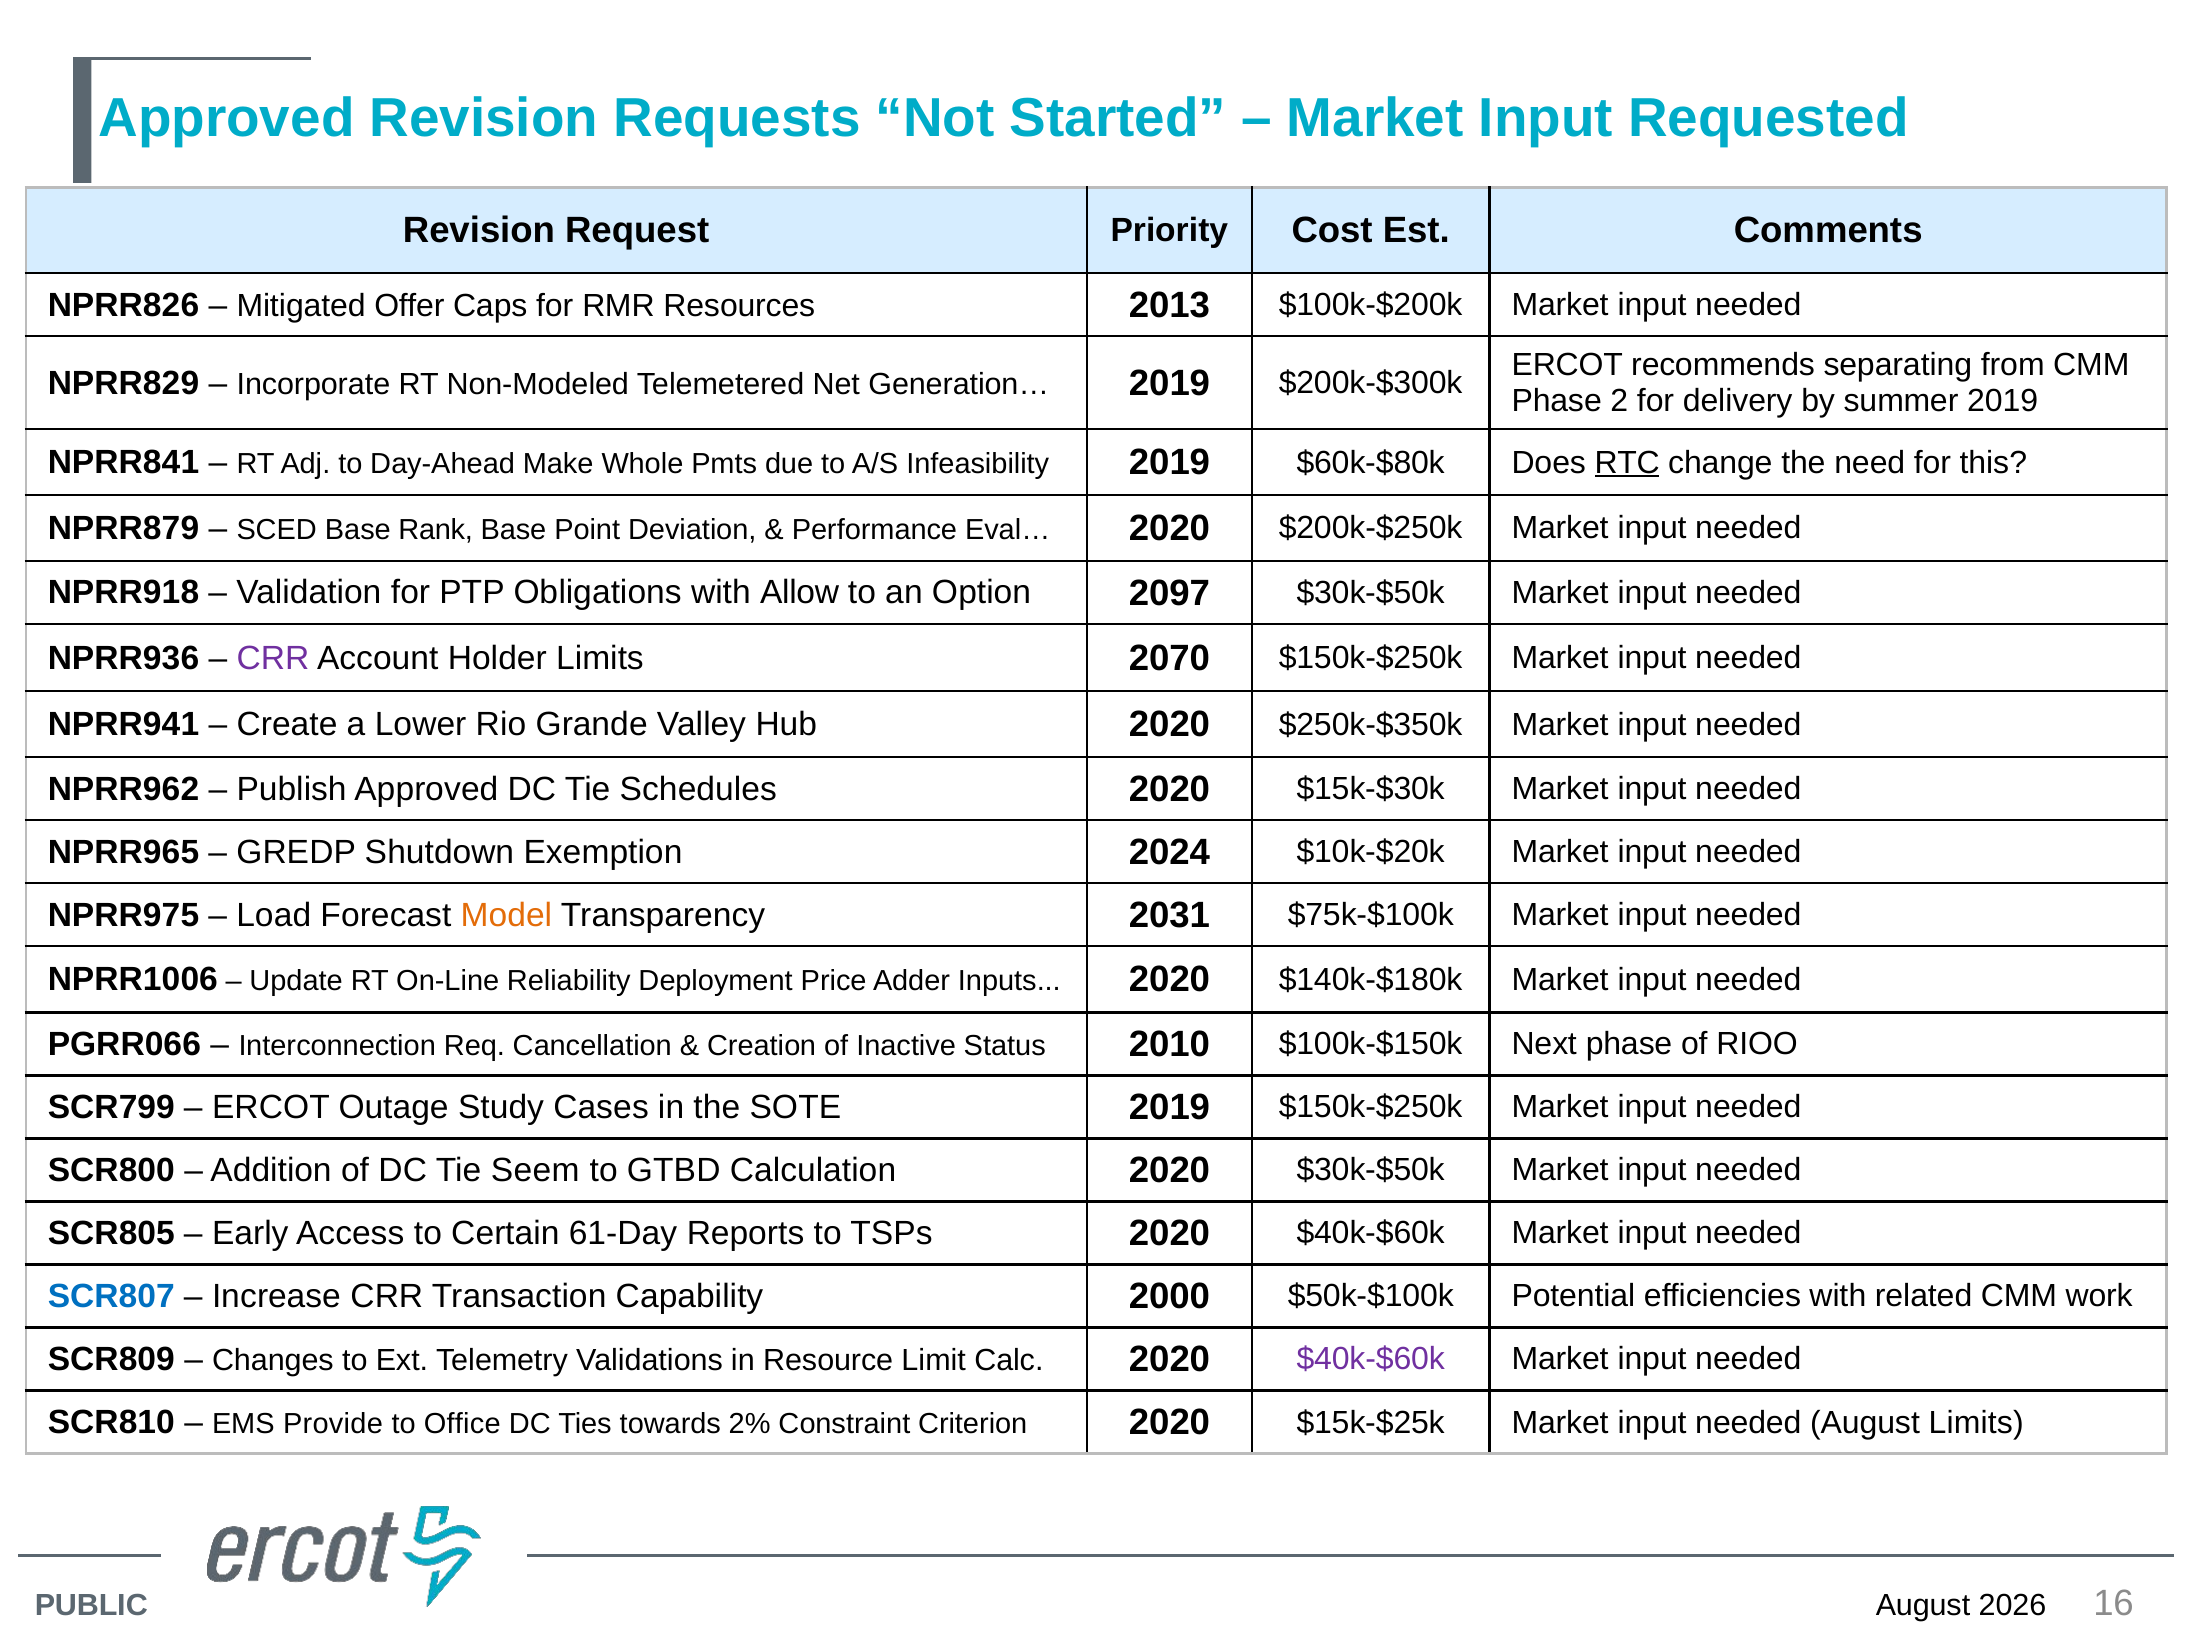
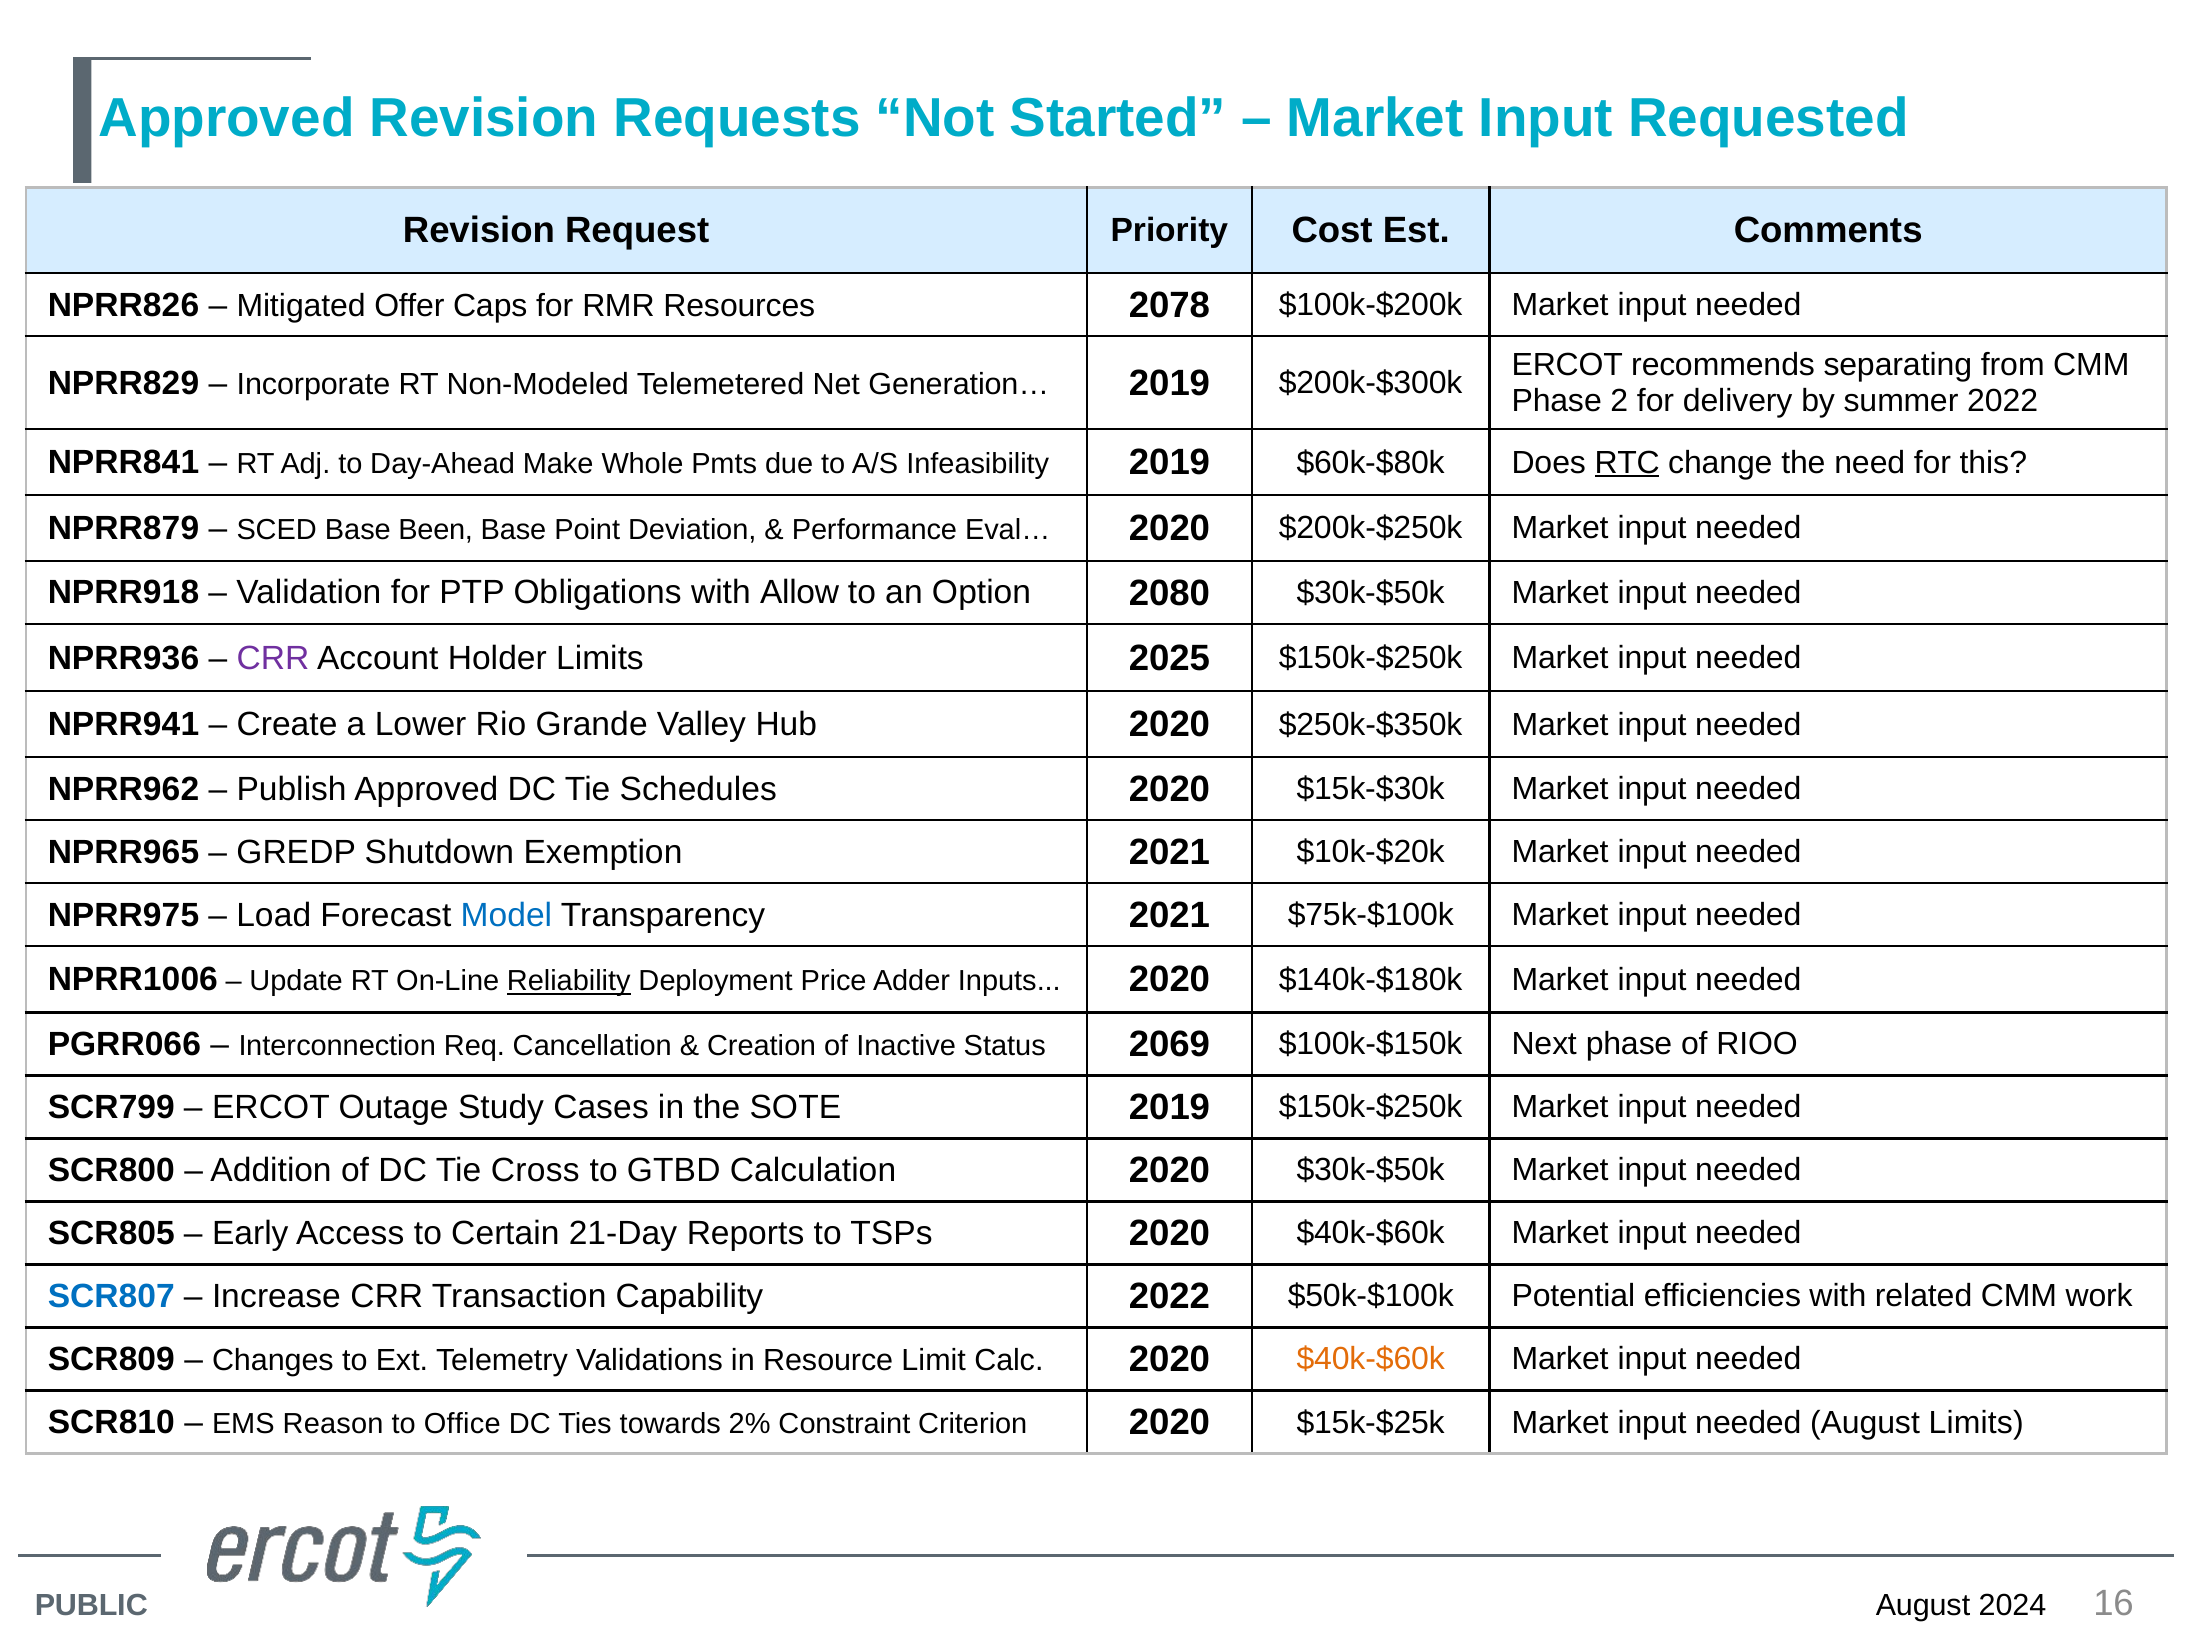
2013: 2013 -> 2078
summer 2019: 2019 -> 2022
Rank: Rank -> Been
2097: 2097 -> 2080
2070: 2070 -> 2025
Exemption 2024: 2024 -> 2021
Model colour: orange -> blue
Transparency 2031: 2031 -> 2021
Reliability underline: none -> present
2010: 2010 -> 2069
Seem: Seem -> Cross
61-Day: 61-Day -> 21-Day
Capability 2000: 2000 -> 2022
$40k-$60k at (1371, 1359) colour: purple -> orange
Provide: Provide -> Reason
2026: 2026 -> 2024
